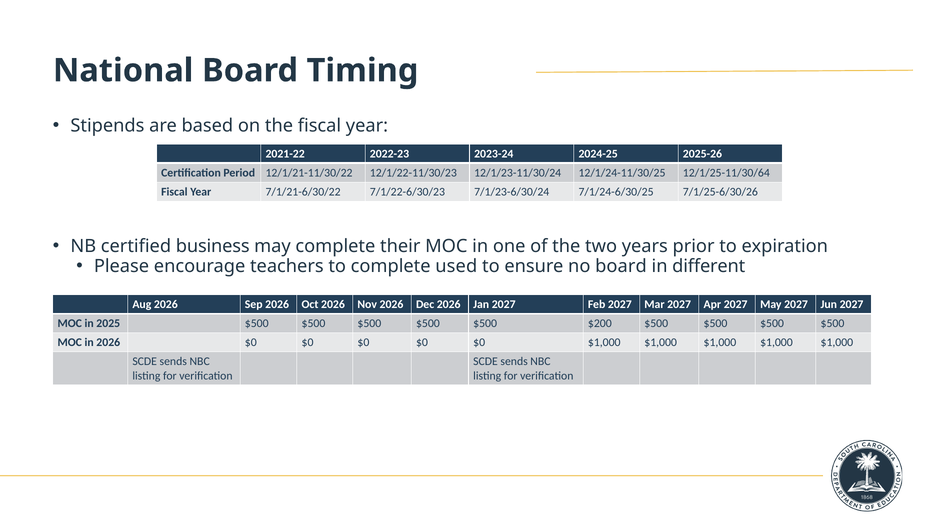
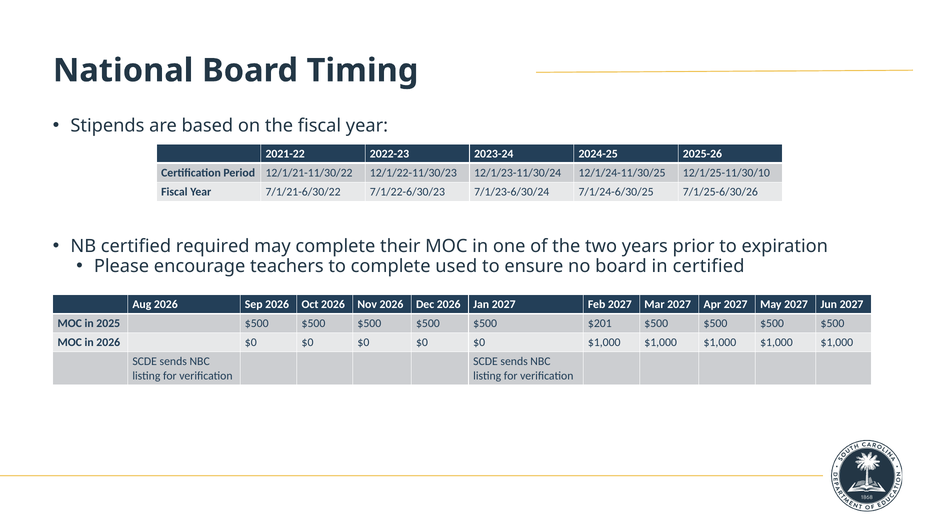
12/1/25-11/30/64: 12/1/25-11/30/64 -> 12/1/25-11/30/10
business: business -> required
in different: different -> certified
$200: $200 -> $201
